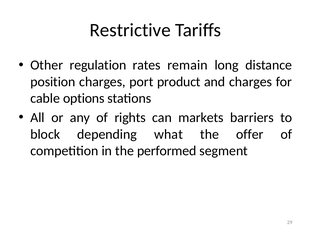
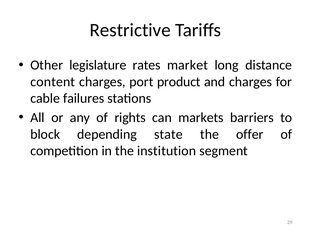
regulation: regulation -> legislature
remain: remain -> market
position: position -> content
options: options -> failures
what: what -> state
performed: performed -> institution
